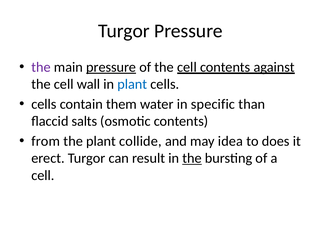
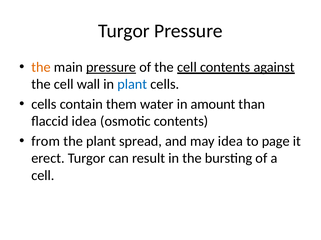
the at (41, 67) colour: purple -> orange
specific: specific -> amount
flaccid salts: salts -> idea
collide: collide -> spread
does: does -> page
the at (192, 159) underline: present -> none
